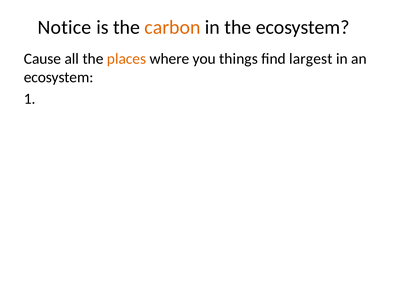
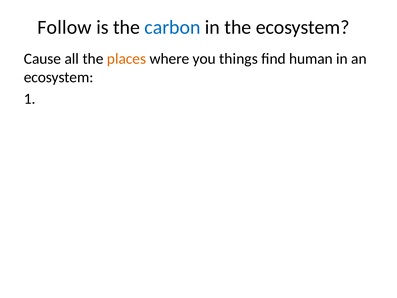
Notice: Notice -> Follow
carbon colour: orange -> blue
largest: largest -> human
